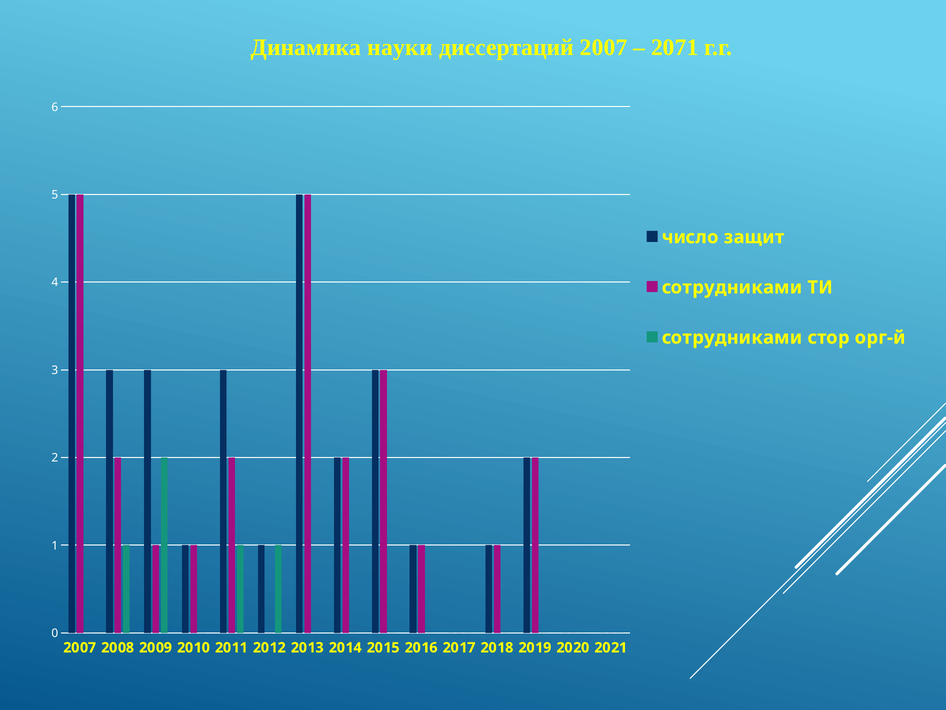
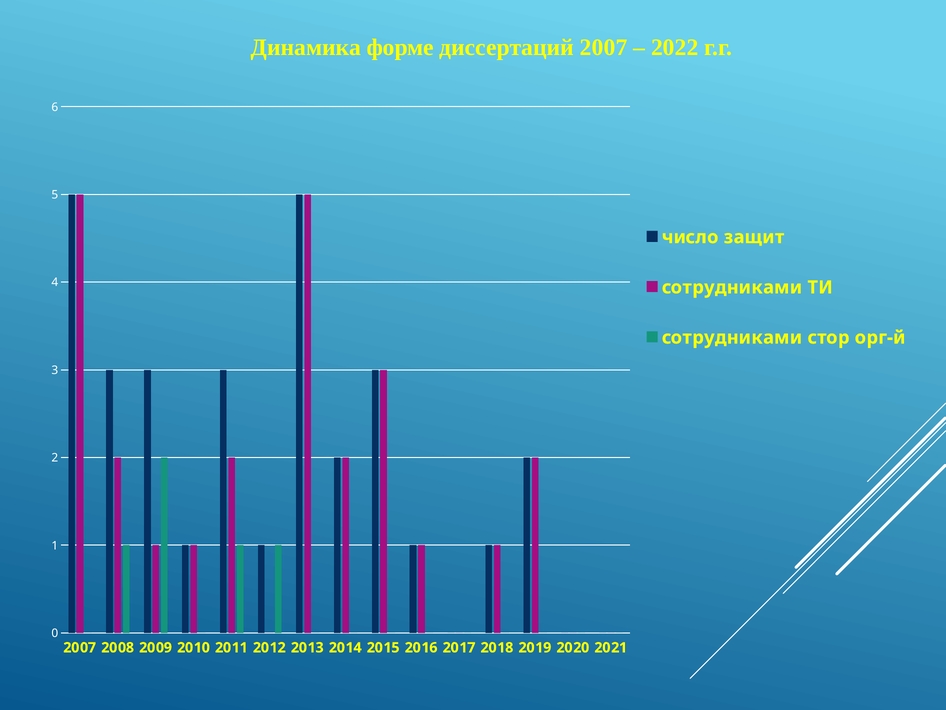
науки: науки -> форме
2071: 2071 -> 2022
